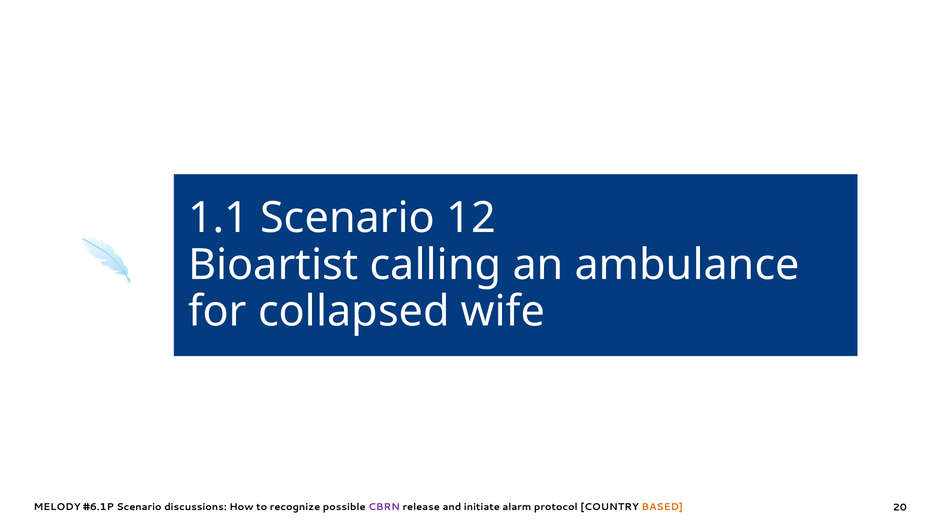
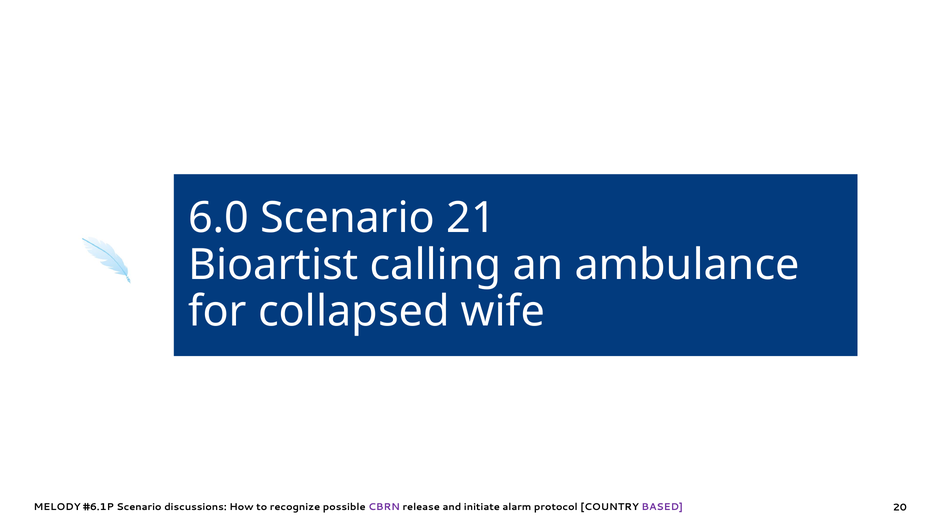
1.1: 1.1 -> 6.0
12: 12 -> 21
BASED colour: orange -> purple
